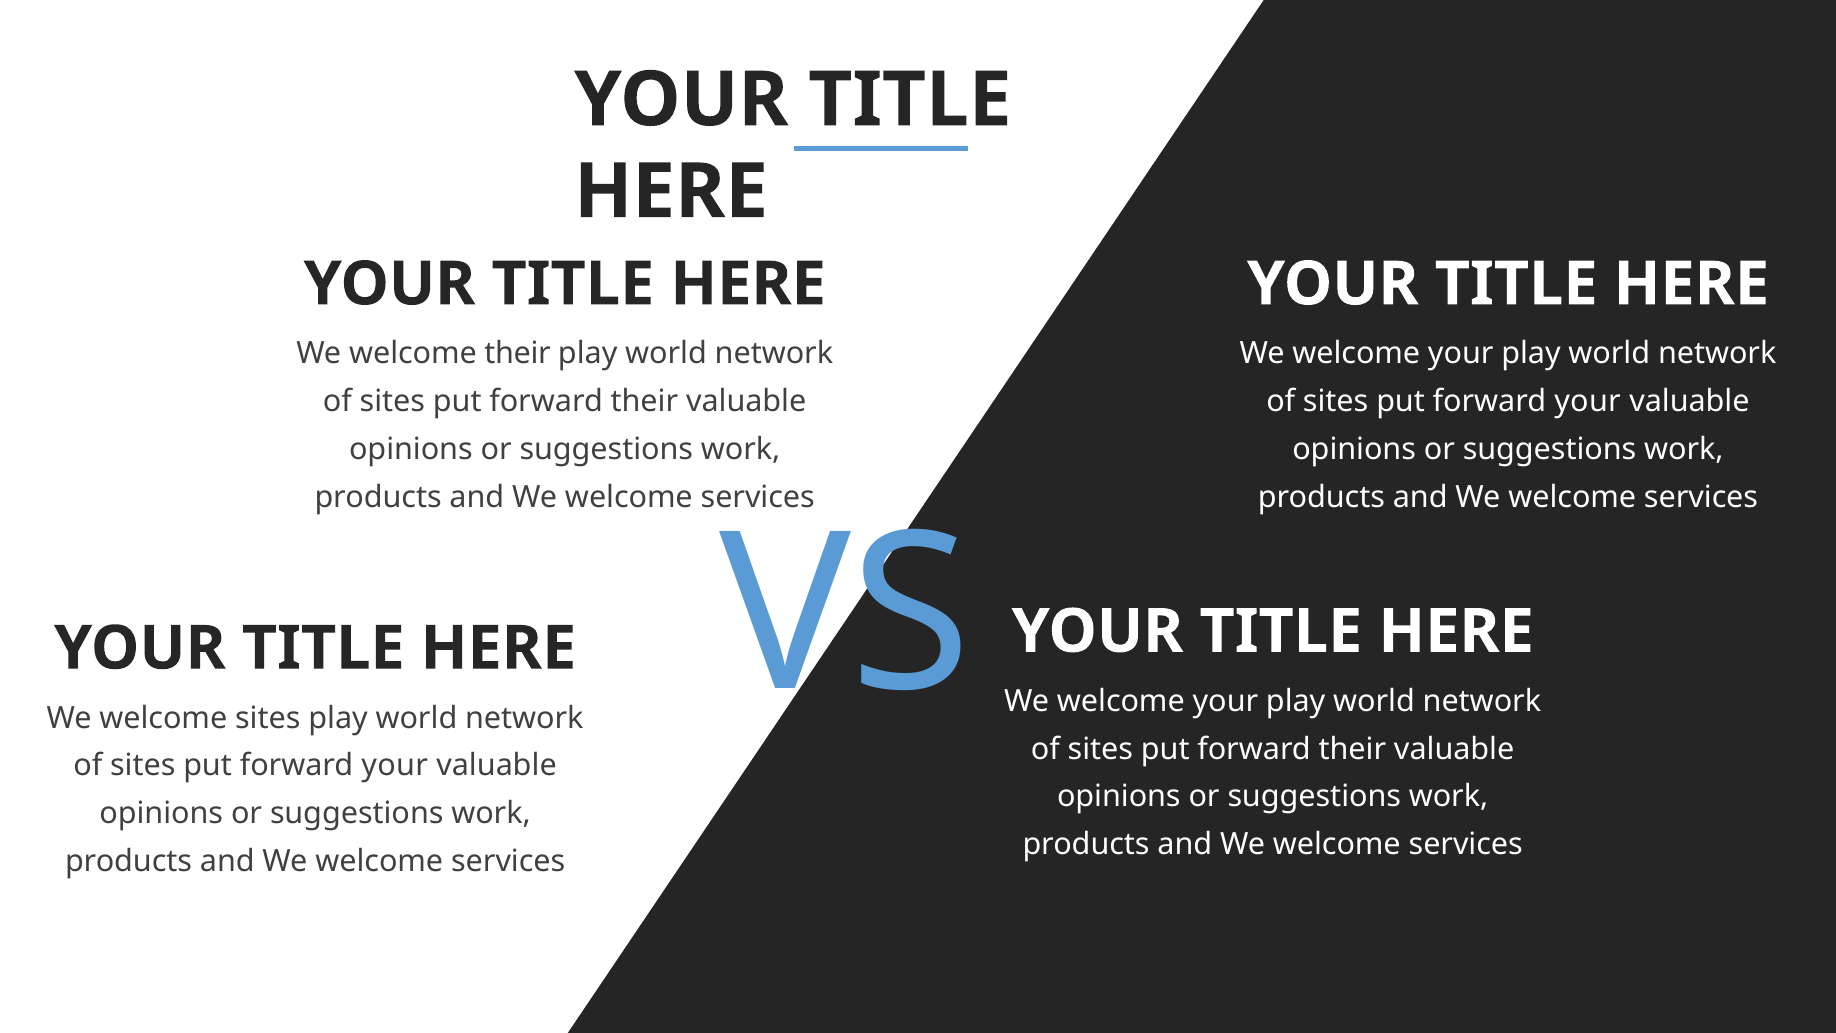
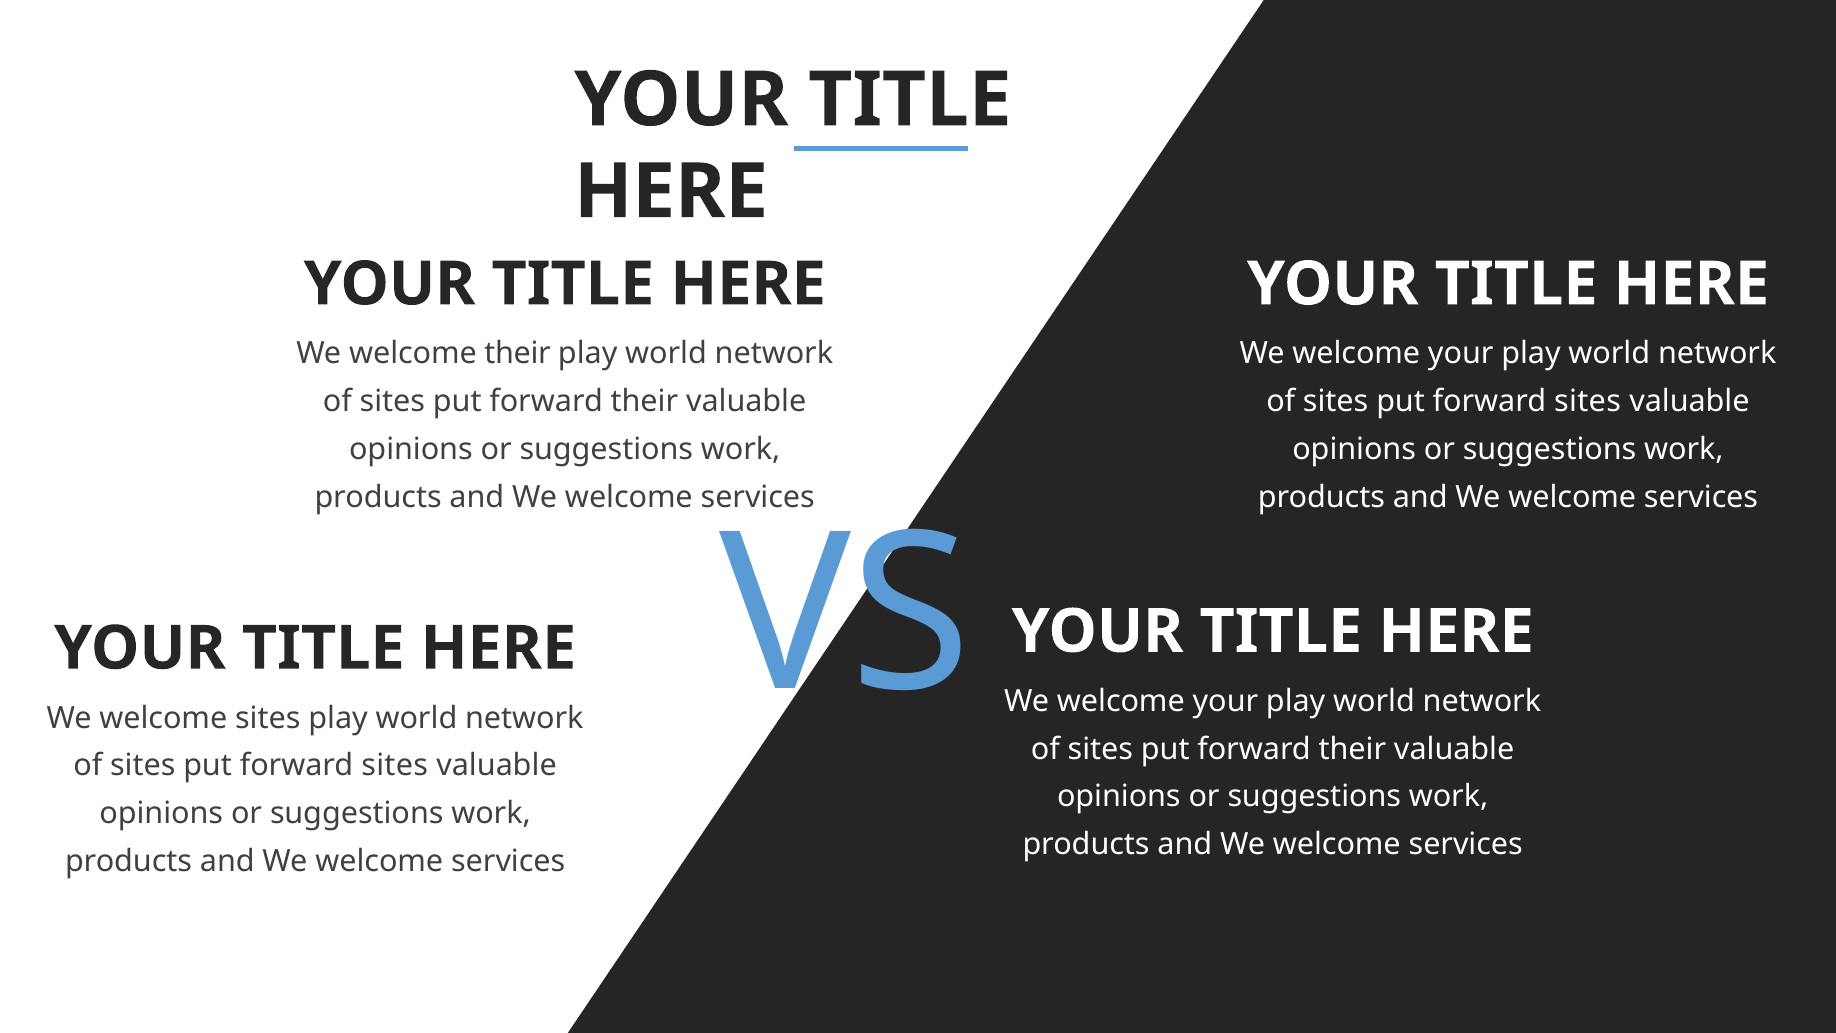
your at (1588, 401): your -> sites
your at (395, 766): your -> sites
